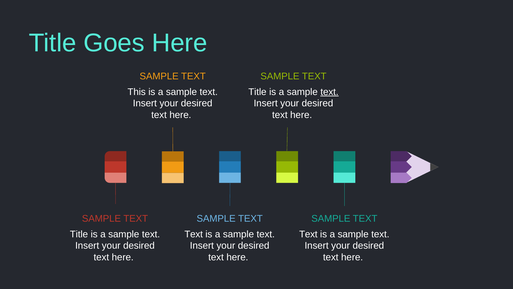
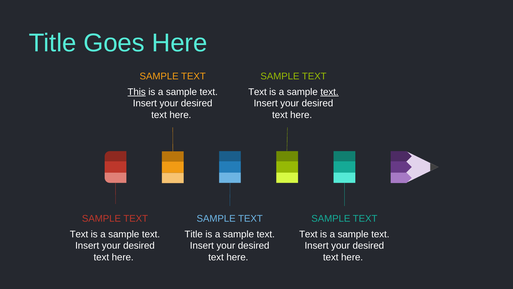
This underline: none -> present
Title at (257, 92): Title -> Text
Title at (79, 234): Title -> Text
Text at (194, 234): Text -> Title
